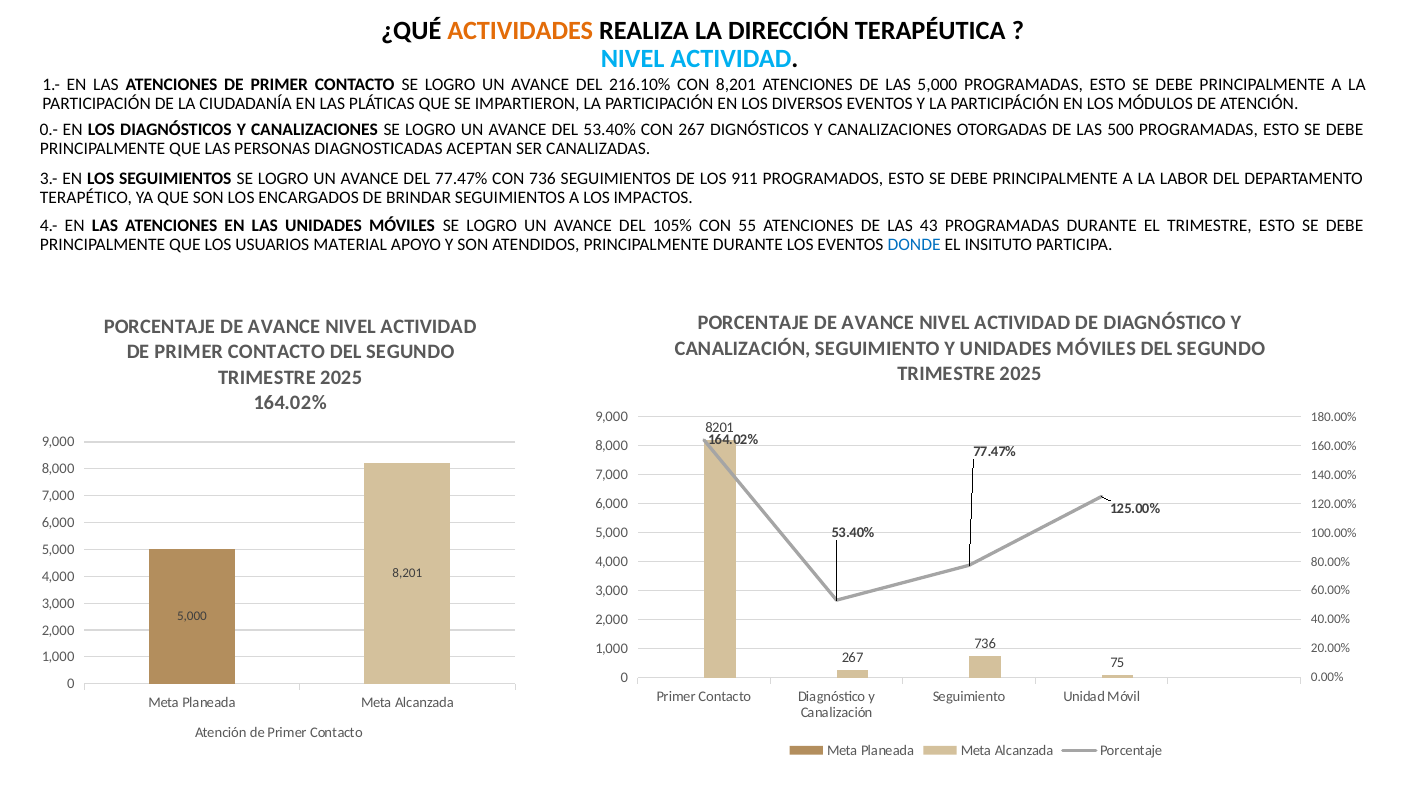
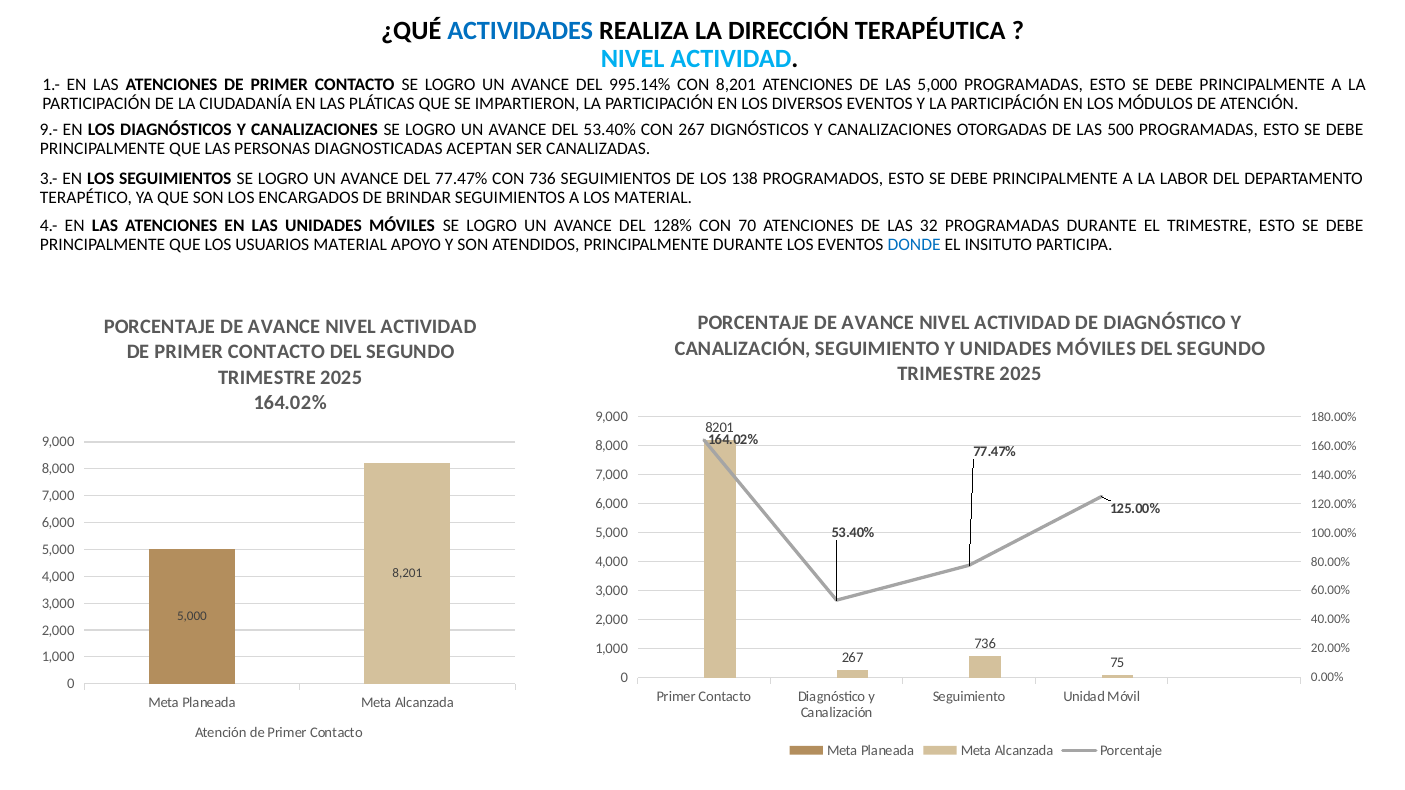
ACTIVIDADES colour: orange -> blue
216.10%: 216.10% -> 995.14%
0.-: 0.- -> 9.-
911: 911 -> 138
LOS IMPACTOS: IMPACTOS -> MATERIAL
105%: 105% -> 128%
55: 55 -> 70
43: 43 -> 32
